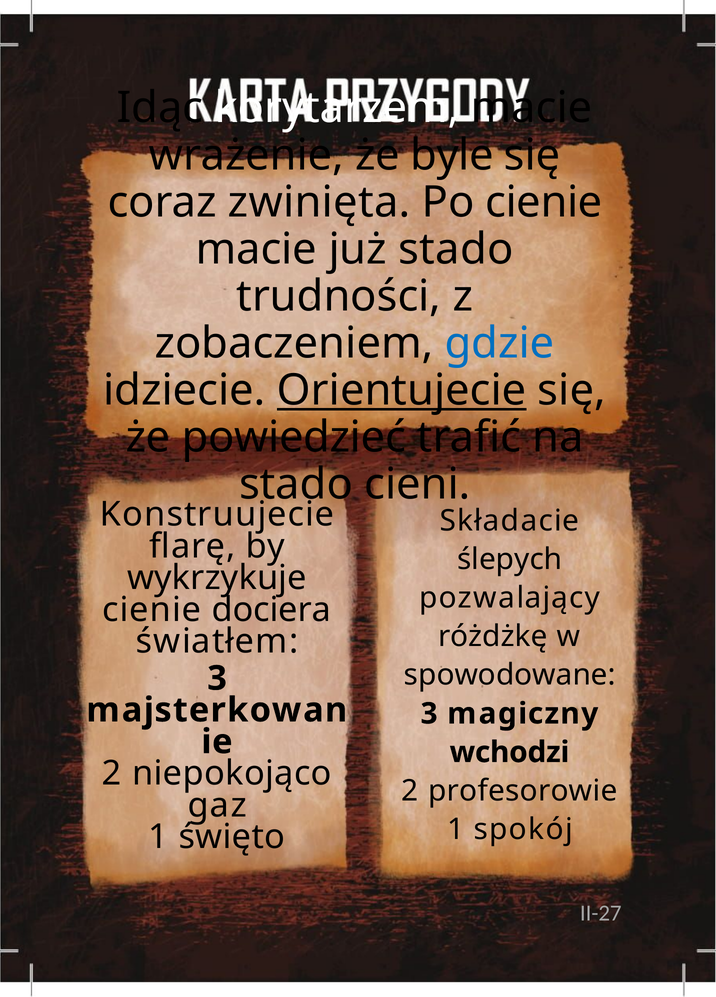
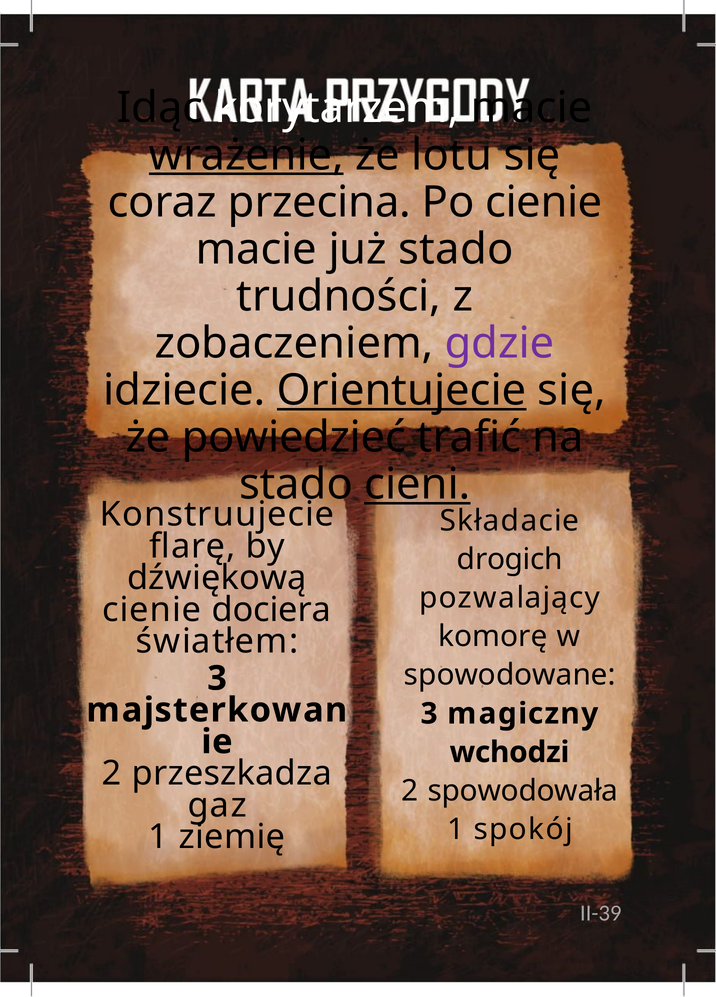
wrażenie underline: none -> present
byle: byle -> lotu
zwinięta: zwinięta -> przecina
gdzie colour: blue -> purple
cieni underline: none -> present
ślepych: ślepych -> drogich
wykrzykuje: wykrzykuje -> dźwiękową
różdżkę: różdżkę -> komorę
niepokojąco: niepokojąco -> przeszkadza
profesorowie: profesorowie -> spowodowała
święto: święto -> ziemię
II-27: II-27 -> II-39
